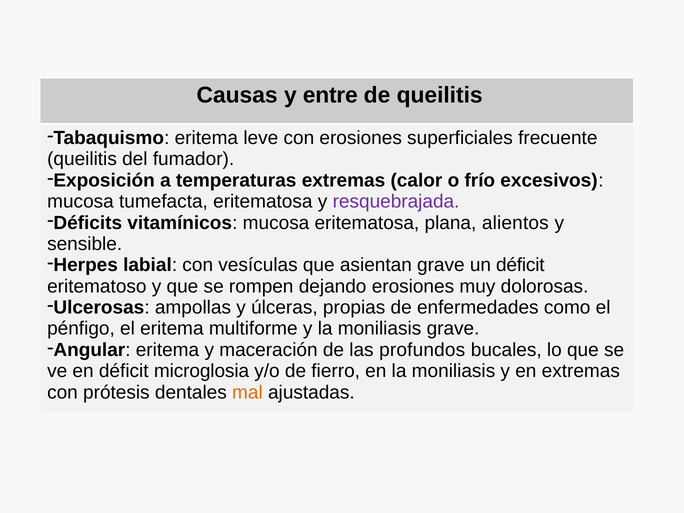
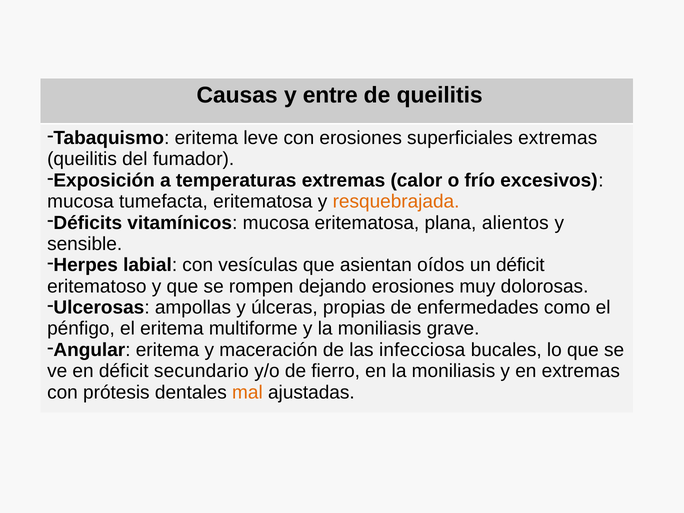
superficiales frecuente: frecuente -> extremas
resquebrajada colour: purple -> orange
asientan grave: grave -> oídos
profundos: profundos -> infecciosa
microglosia: microglosia -> secundario
